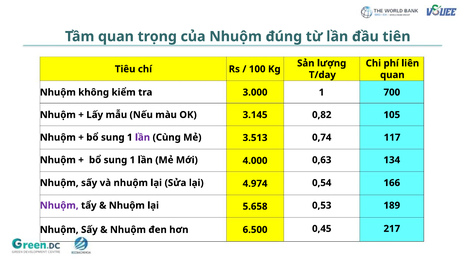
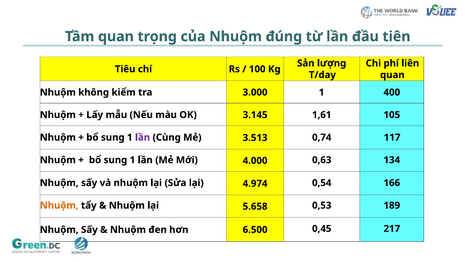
700: 700 -> 400
0,82: 0,82 -> 1,61
Nhuộm at (59, 205) colour: purple -> orange
